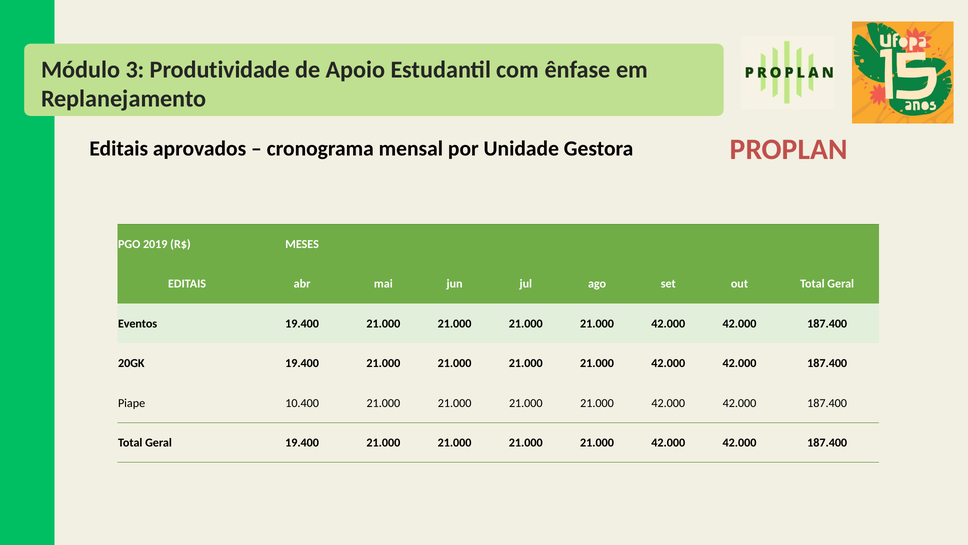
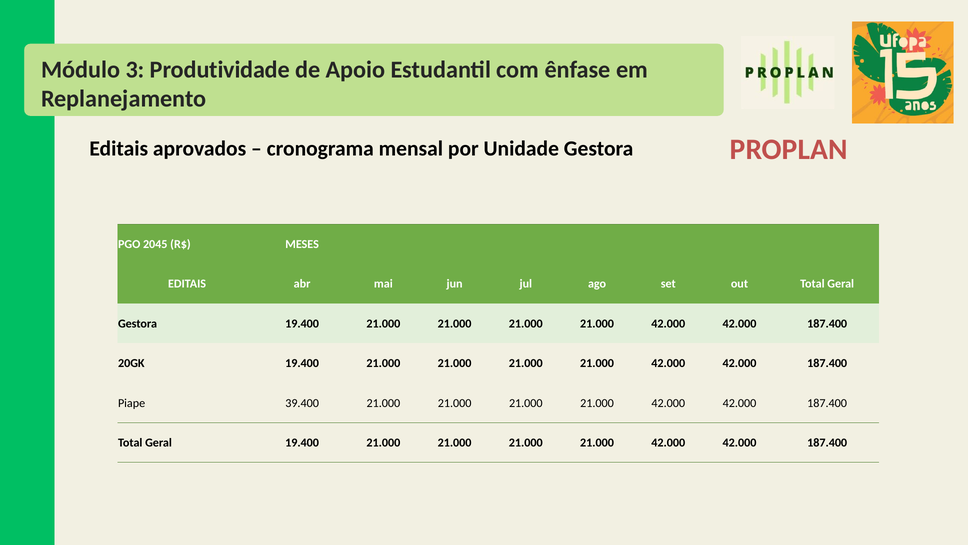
2019: 2019 -> 2045
Eventos at (138, 323): Eventos -> Gestora
10.400: 10.400 -> 39.400
